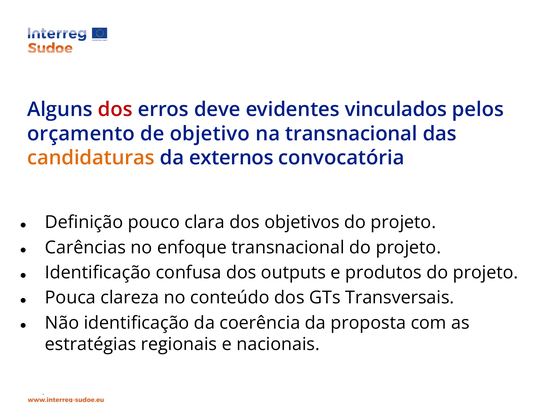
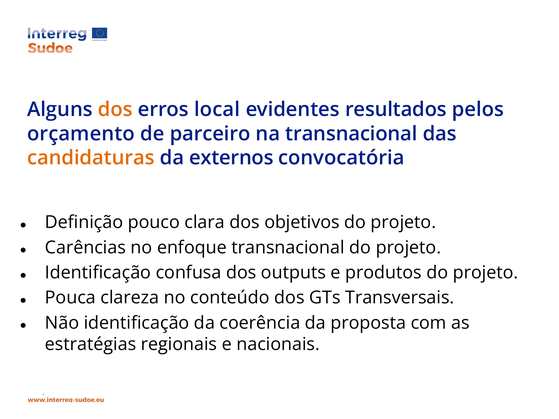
dos at (115, 110) colour: red -> orange
deve: deve -> local
vinculados: vinculados -> resultados
objetivo: objetivo -> parceiro
